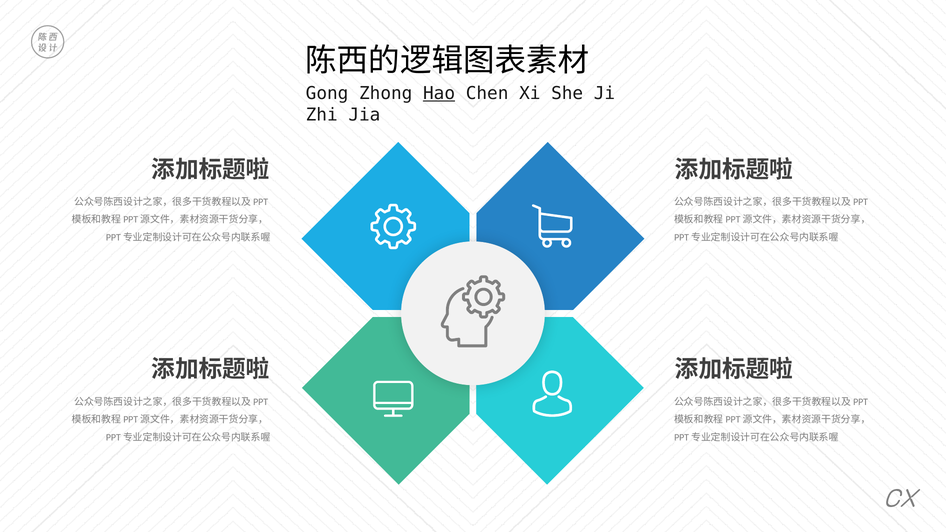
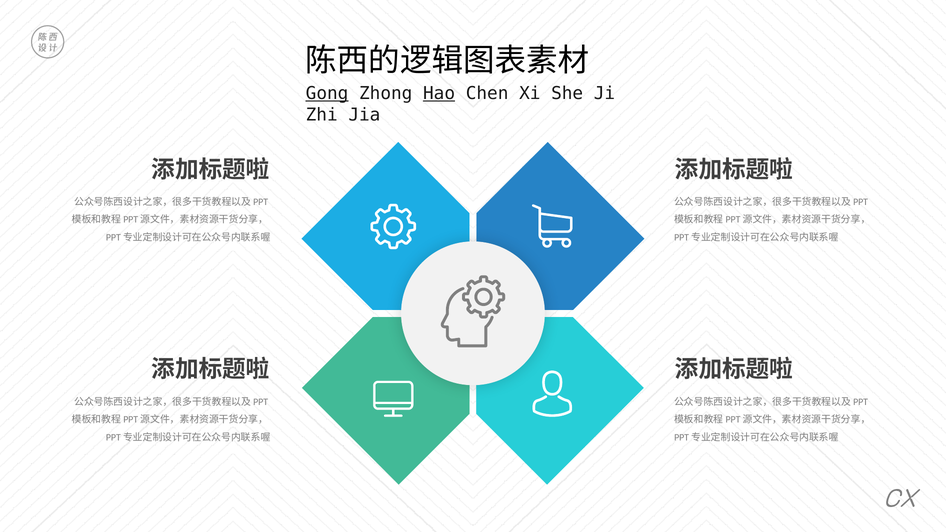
Gong underline: none -> present
